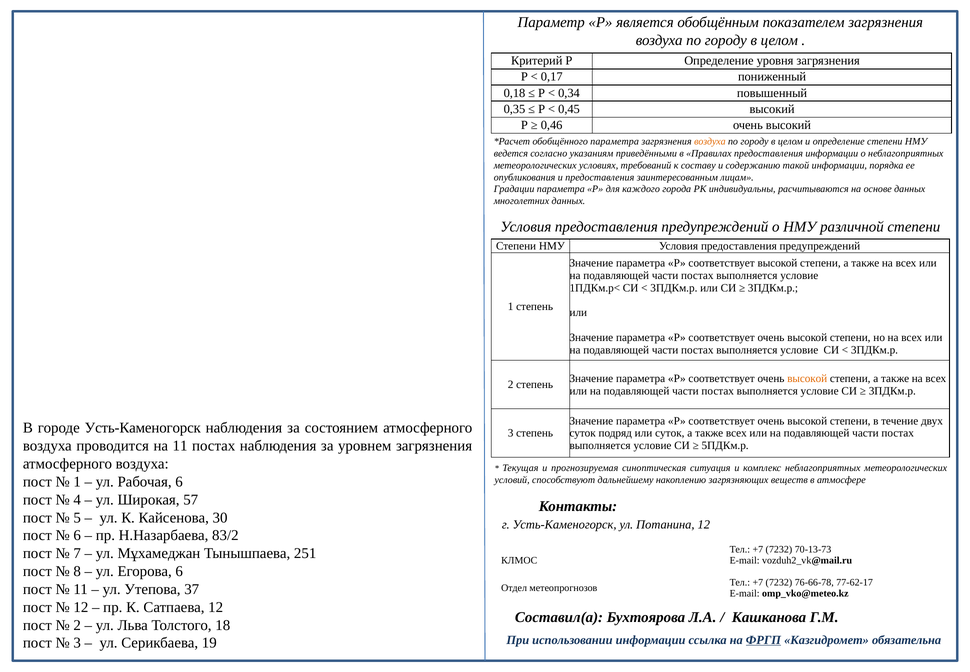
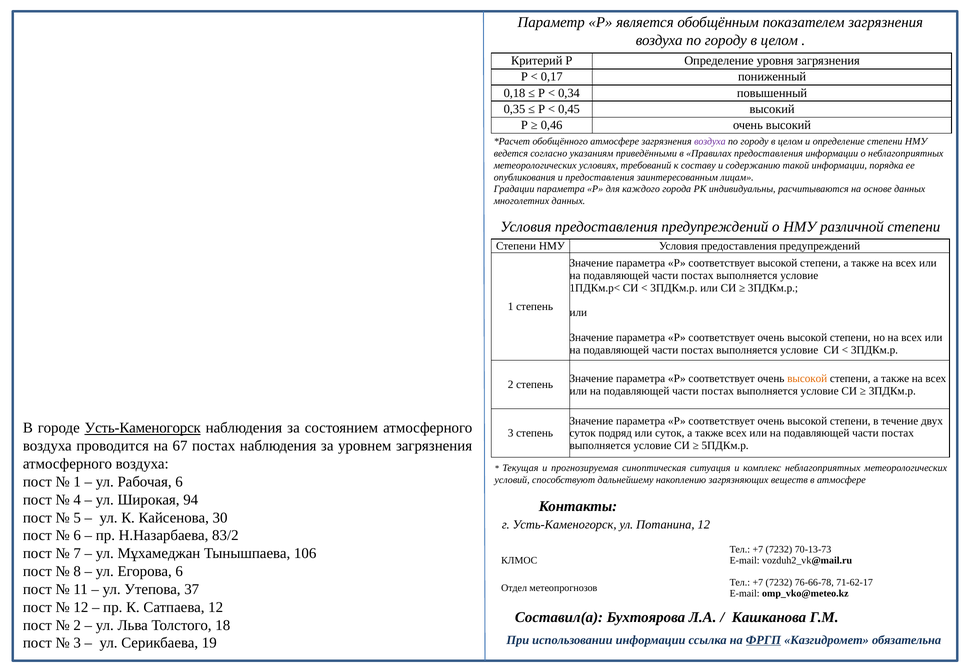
обобщённого параметра: параметра -> атмосфере
воздуха at (710, 141) colour: orange -> purple
Усть-Каменогорск at (143, 428) underline: none -> present
на 11: 11 -> 67
57: 57 -> 94
251: 251 -> 106
77-62-17: 77-62-17 -> 71-62-17
